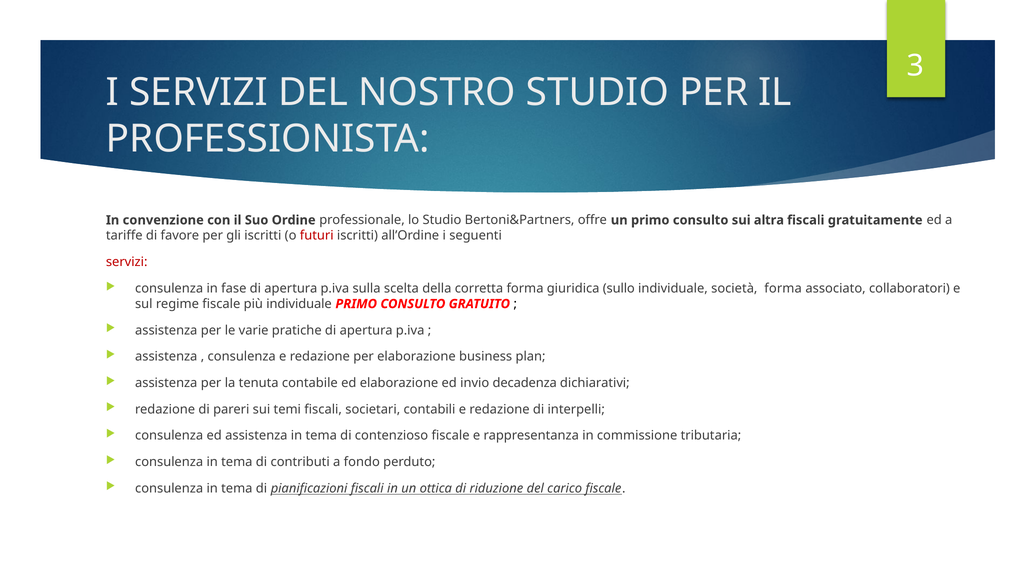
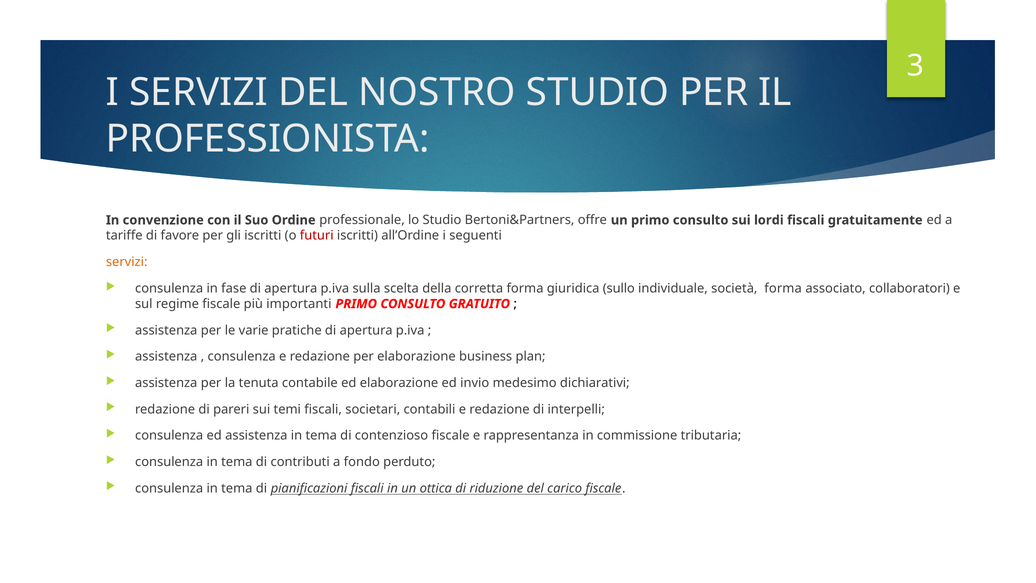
altra: altra -> lordi
servizi at (127, 262) colour: red -> orange
più individuale: individuale -> importanti
decadenza: decadenza -> medesimo
